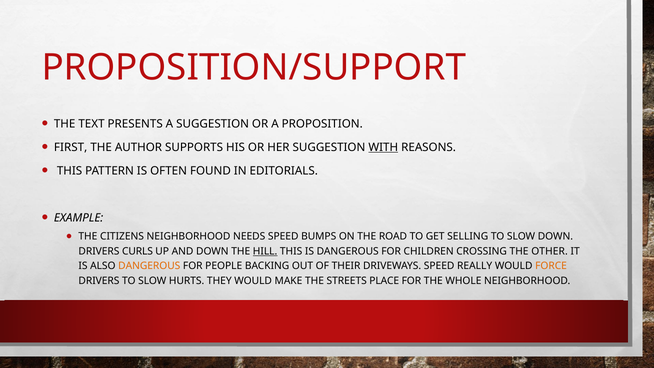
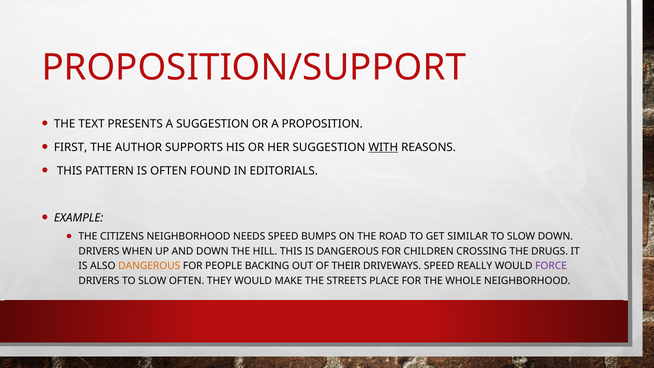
SELLING: SELLING -> SIMILAR
CURLS: CURLS -> WHEN
HILL underline: present -> none
OTHER: OTHER -> DRUGS
FORCE colour: orange -> purple
SLOW HURTS: HURTS -> OFTEN
